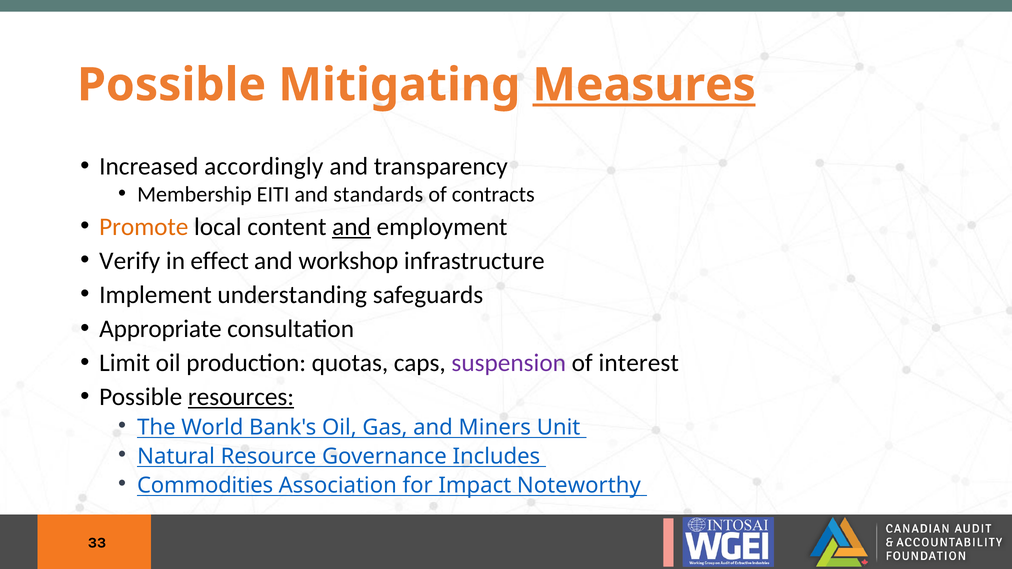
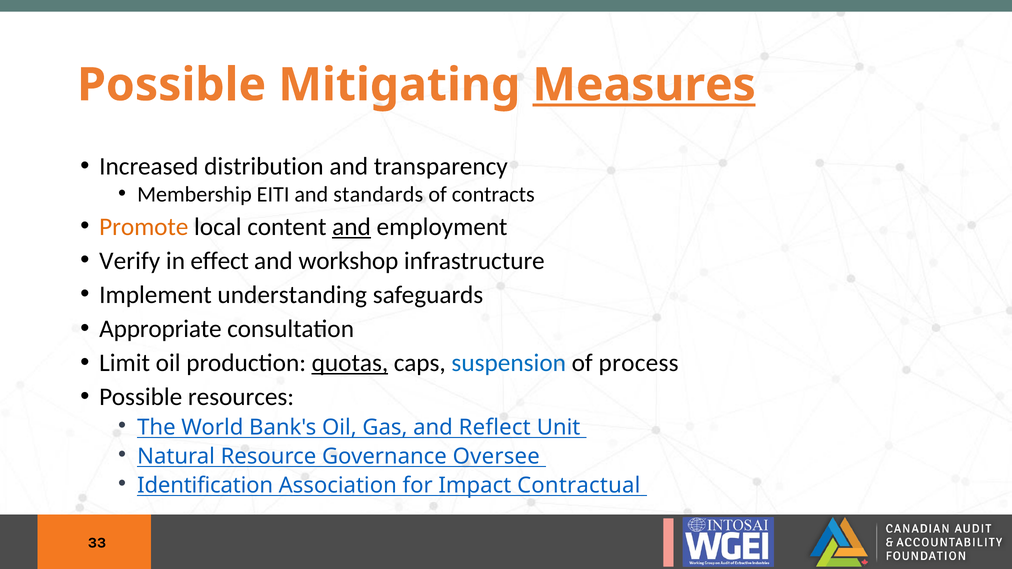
accordingly: accordingly -> distribution
quotas underline: none -> present
suspension colour: purple -> blue
interest: interest -> process
resources underline: present -> none
Miners: Miners -> Reflect
Includes: Includes -> Oversee
Commodities: Commodities -> Identification
Noteworthy: Noteworthy -> Contractual
